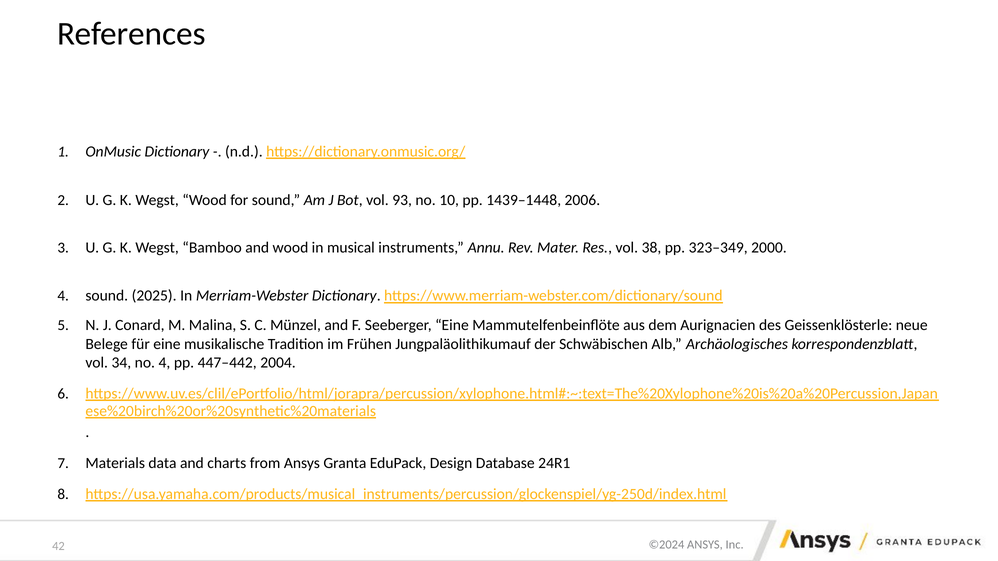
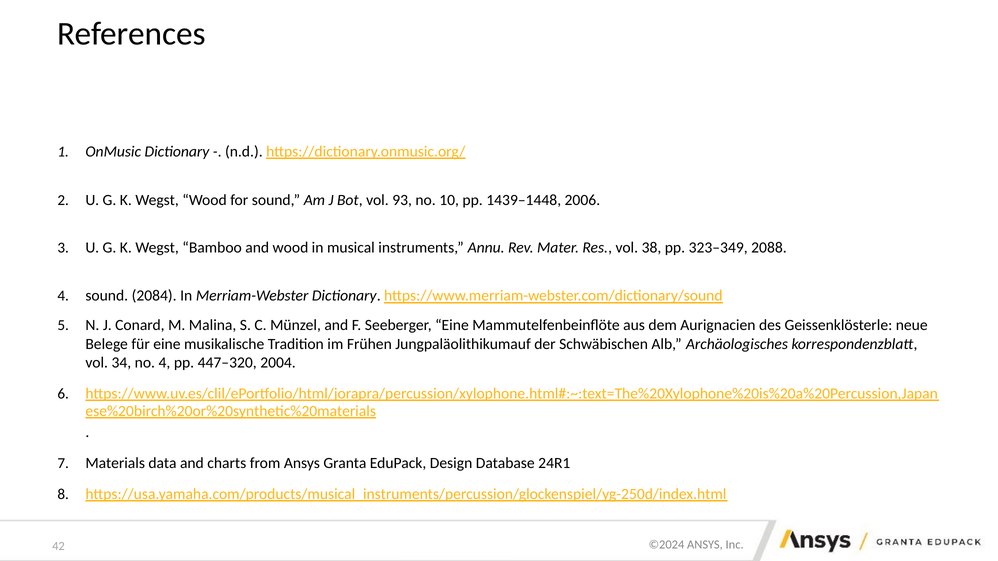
2000: 2000 -> 2088
2025: 2025 -> 2084
447–442: 447–442 -> 447–320
